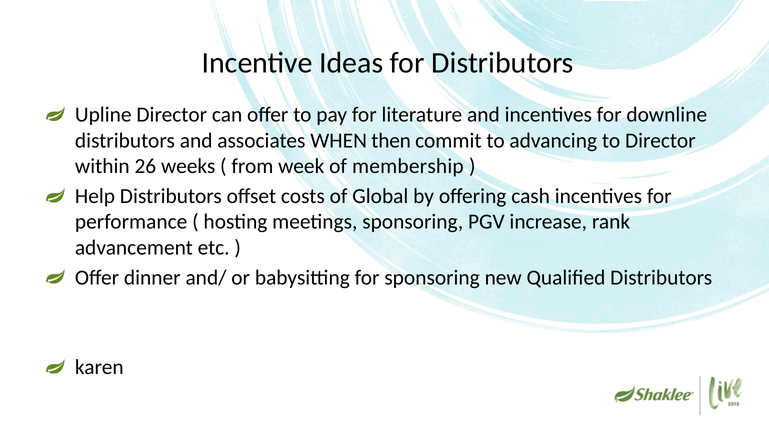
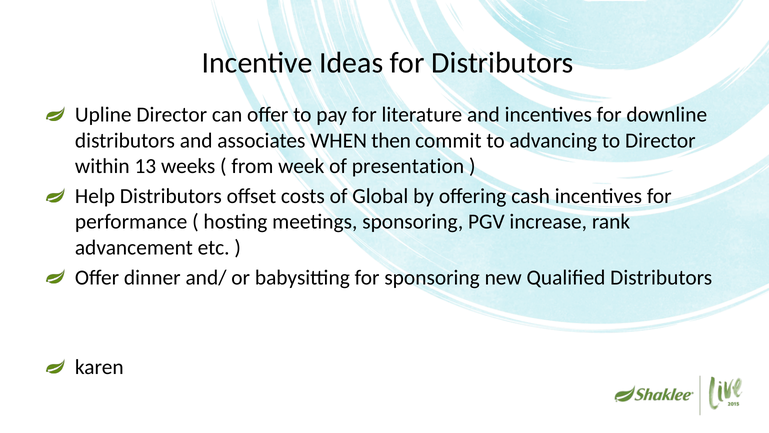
26: 26 -> 13
membership: membership -> presentation
